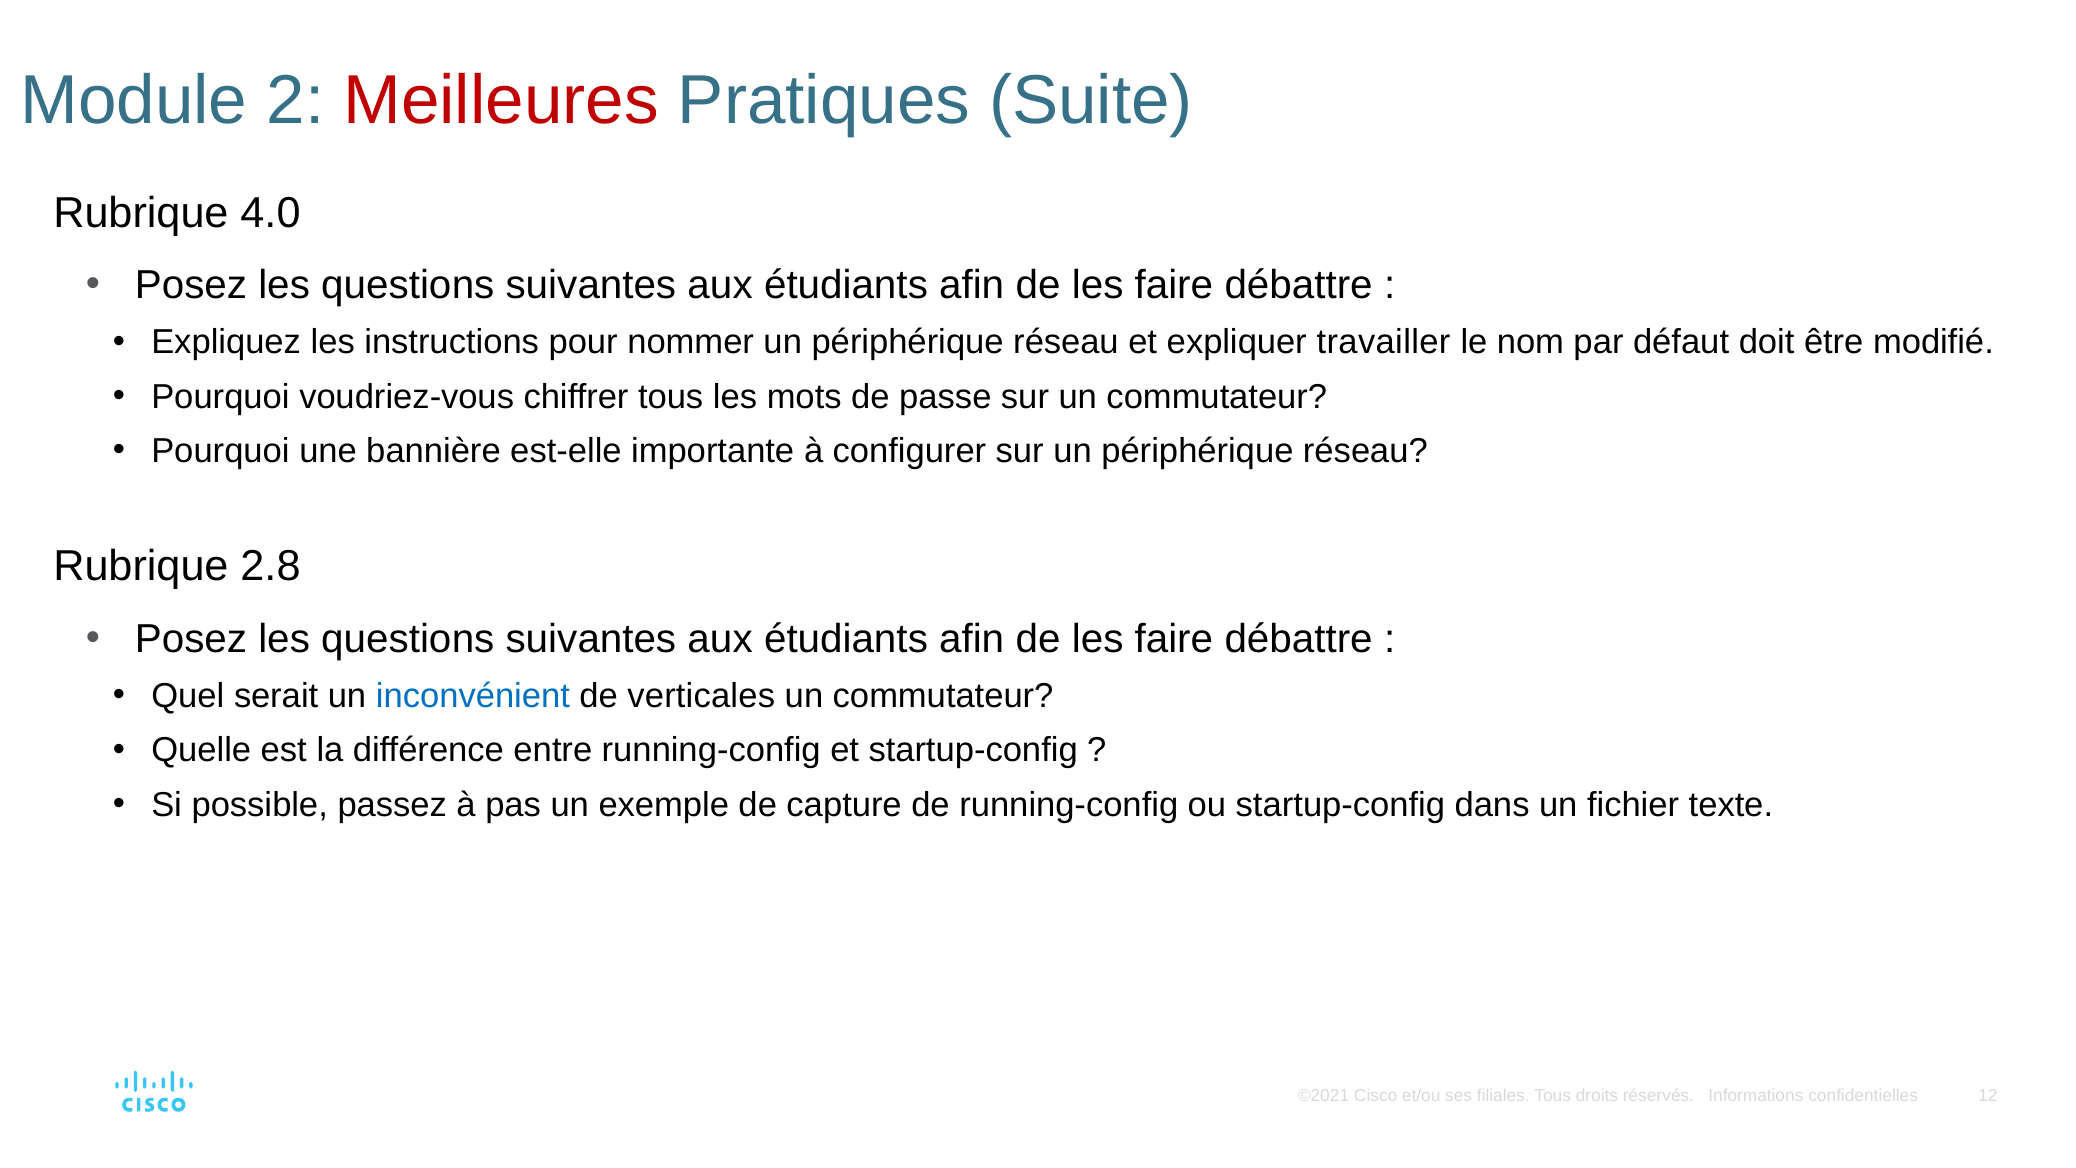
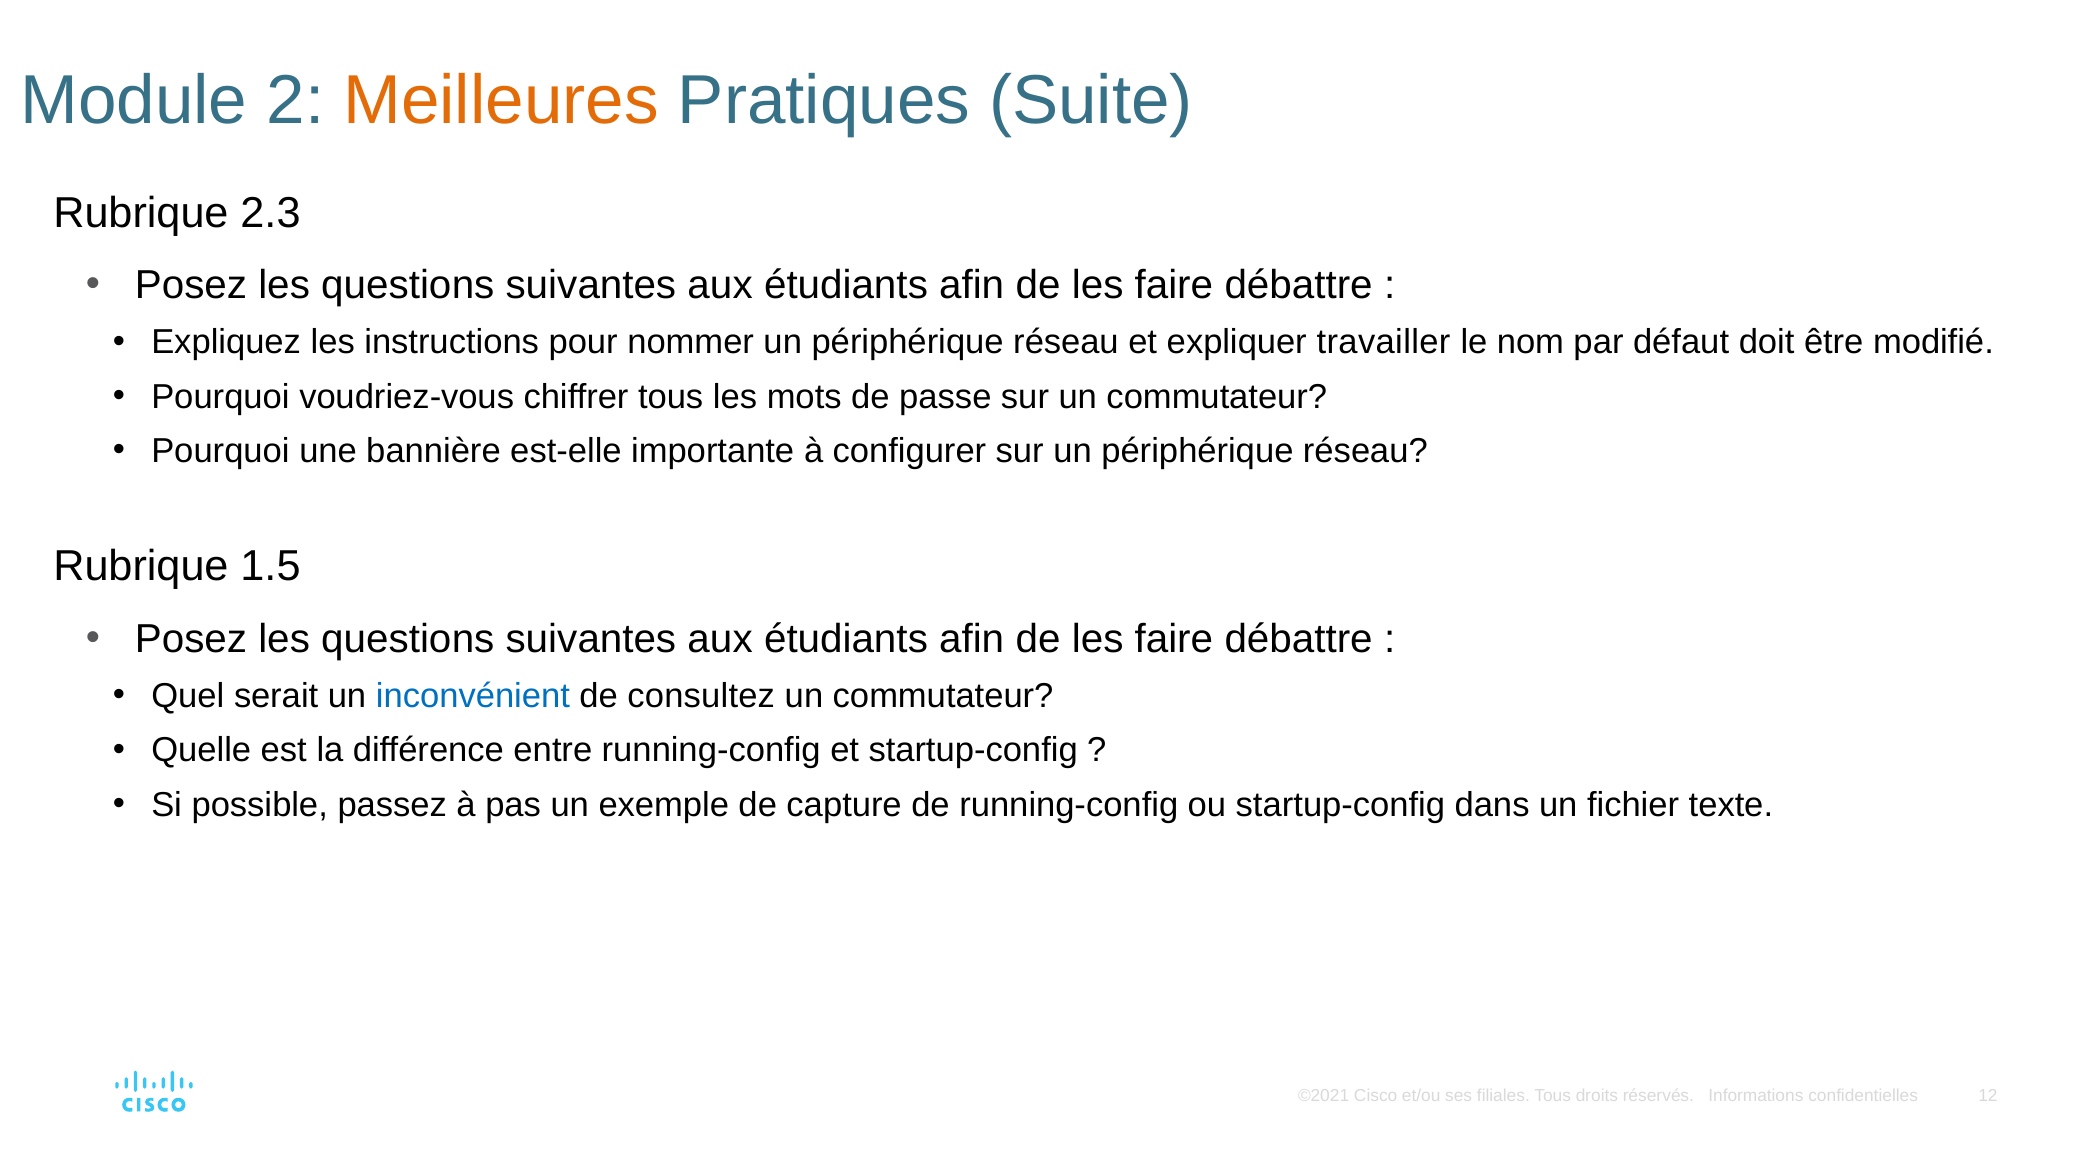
Meilleures colour: red -> orange
4.0: 4.0 -> 2.3
2.8: 2.8 -> 1.5
verticales: verticales -> consultez
